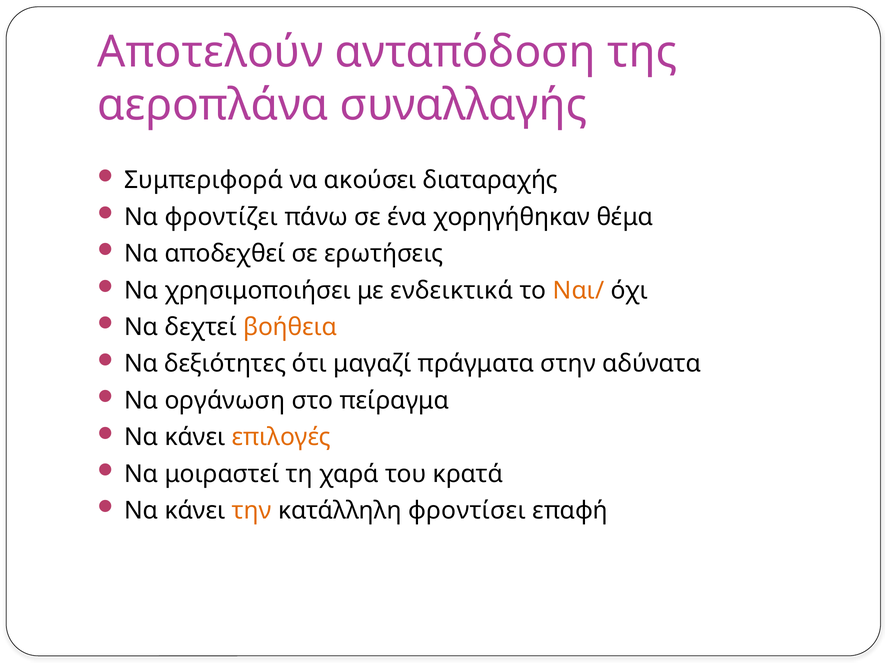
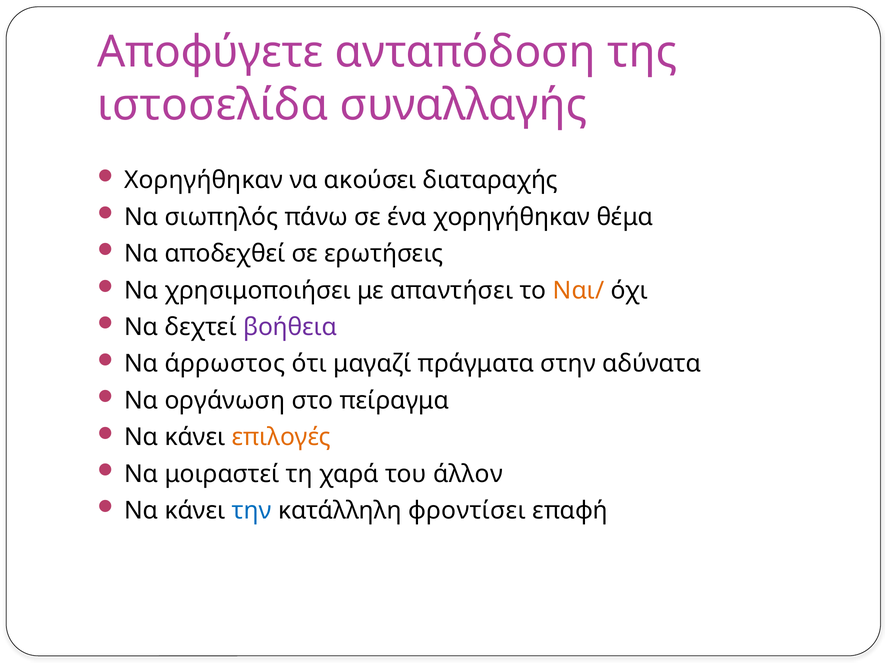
Αποτελούν: Αποτελούν -> Αποφύγετε
αεροπλάνα: αεροπλάνα -> ιστοσελίδα
Συμπεριφορά at (204, 180): Συμπεριφορά -> Χορηγήθηκαν
φροντίζει: φροντίζει -> σιωπηλός
ενδεικτικά: ενδεικτικά -> απαντήσει
βοήθεια colour: orange -> purple
δεξιότητες: δεξιότητες -> άρρωστος
κρατά: κρατά -> άλλον
την colour: orange -> blue
